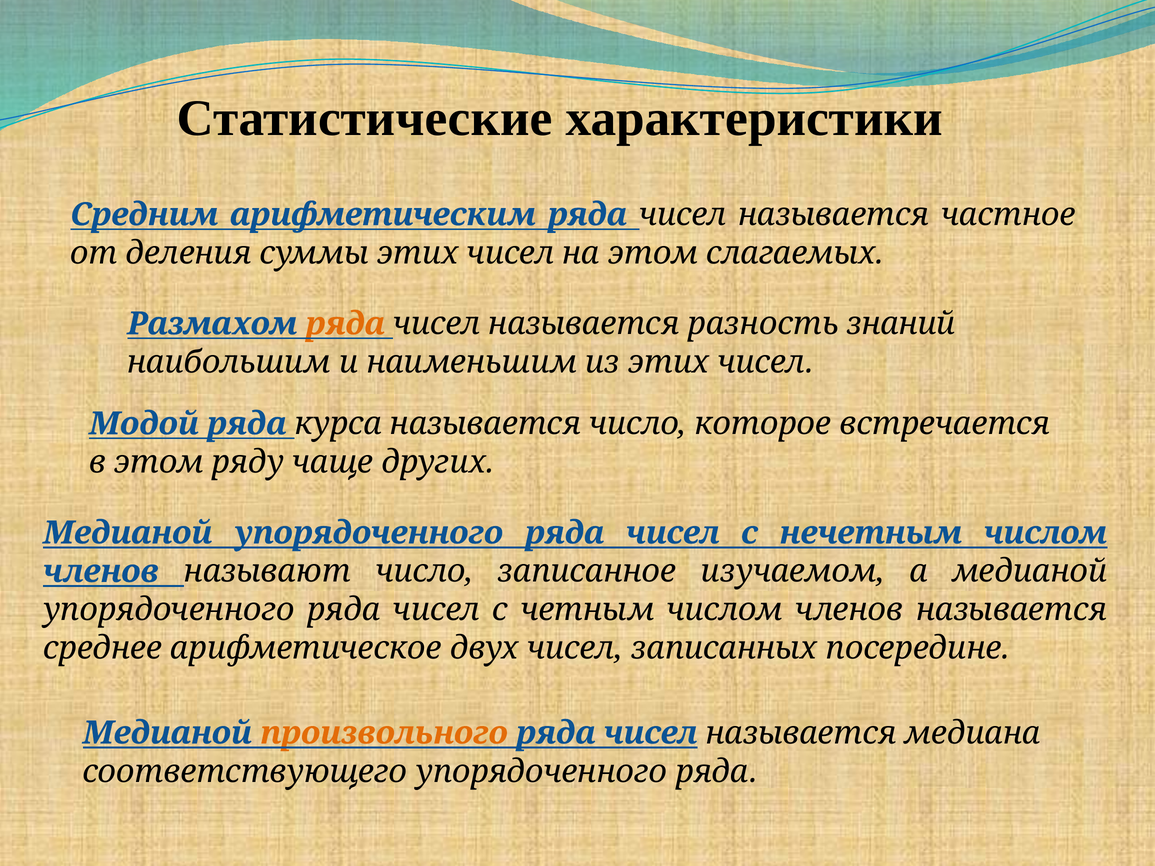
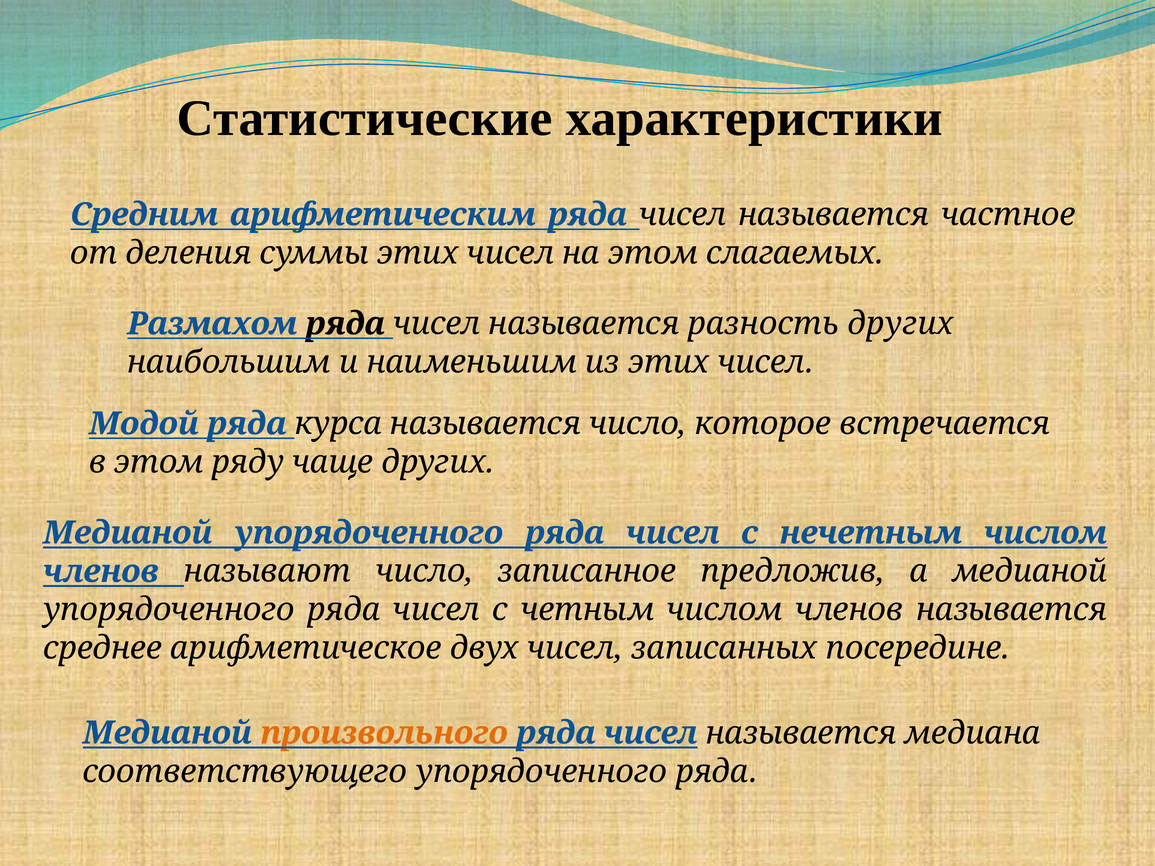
ряда at (345, 324) colour: orange -> black
разность знаний: знаний -> других
изучаемом: изучаемом -> предложив
